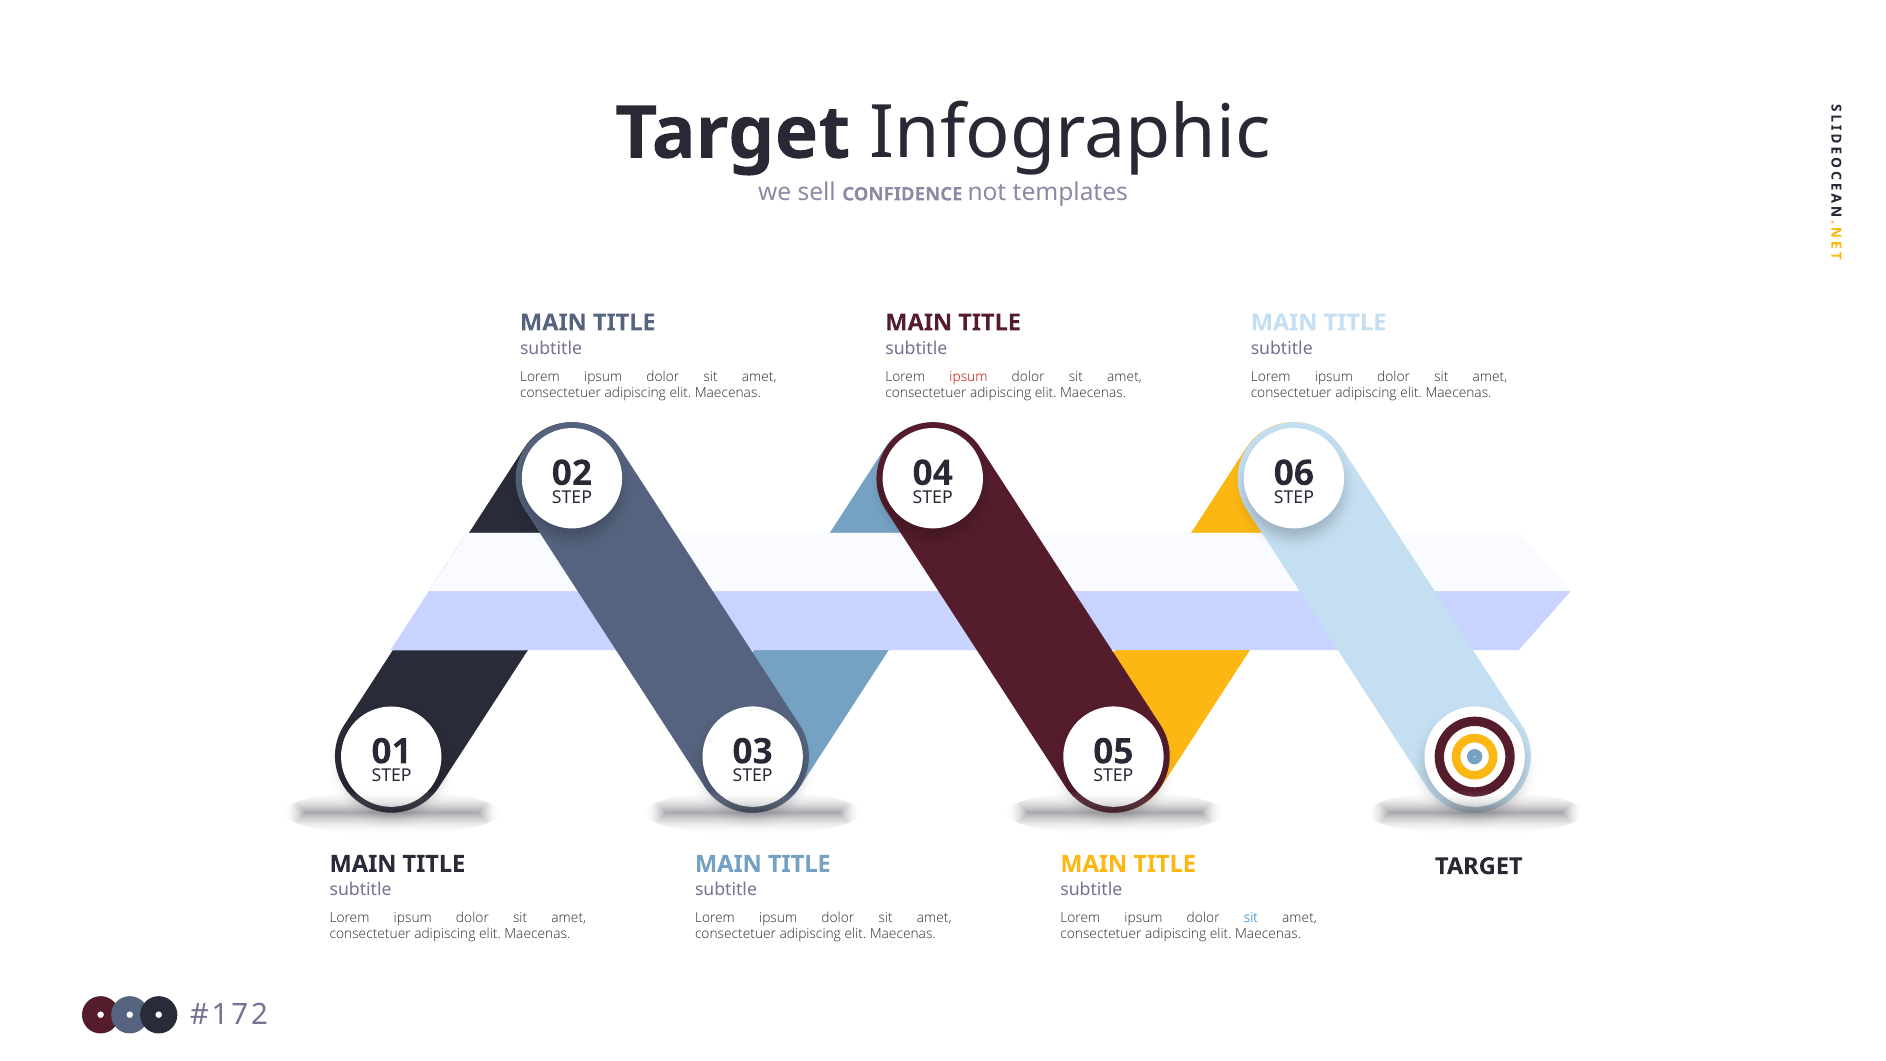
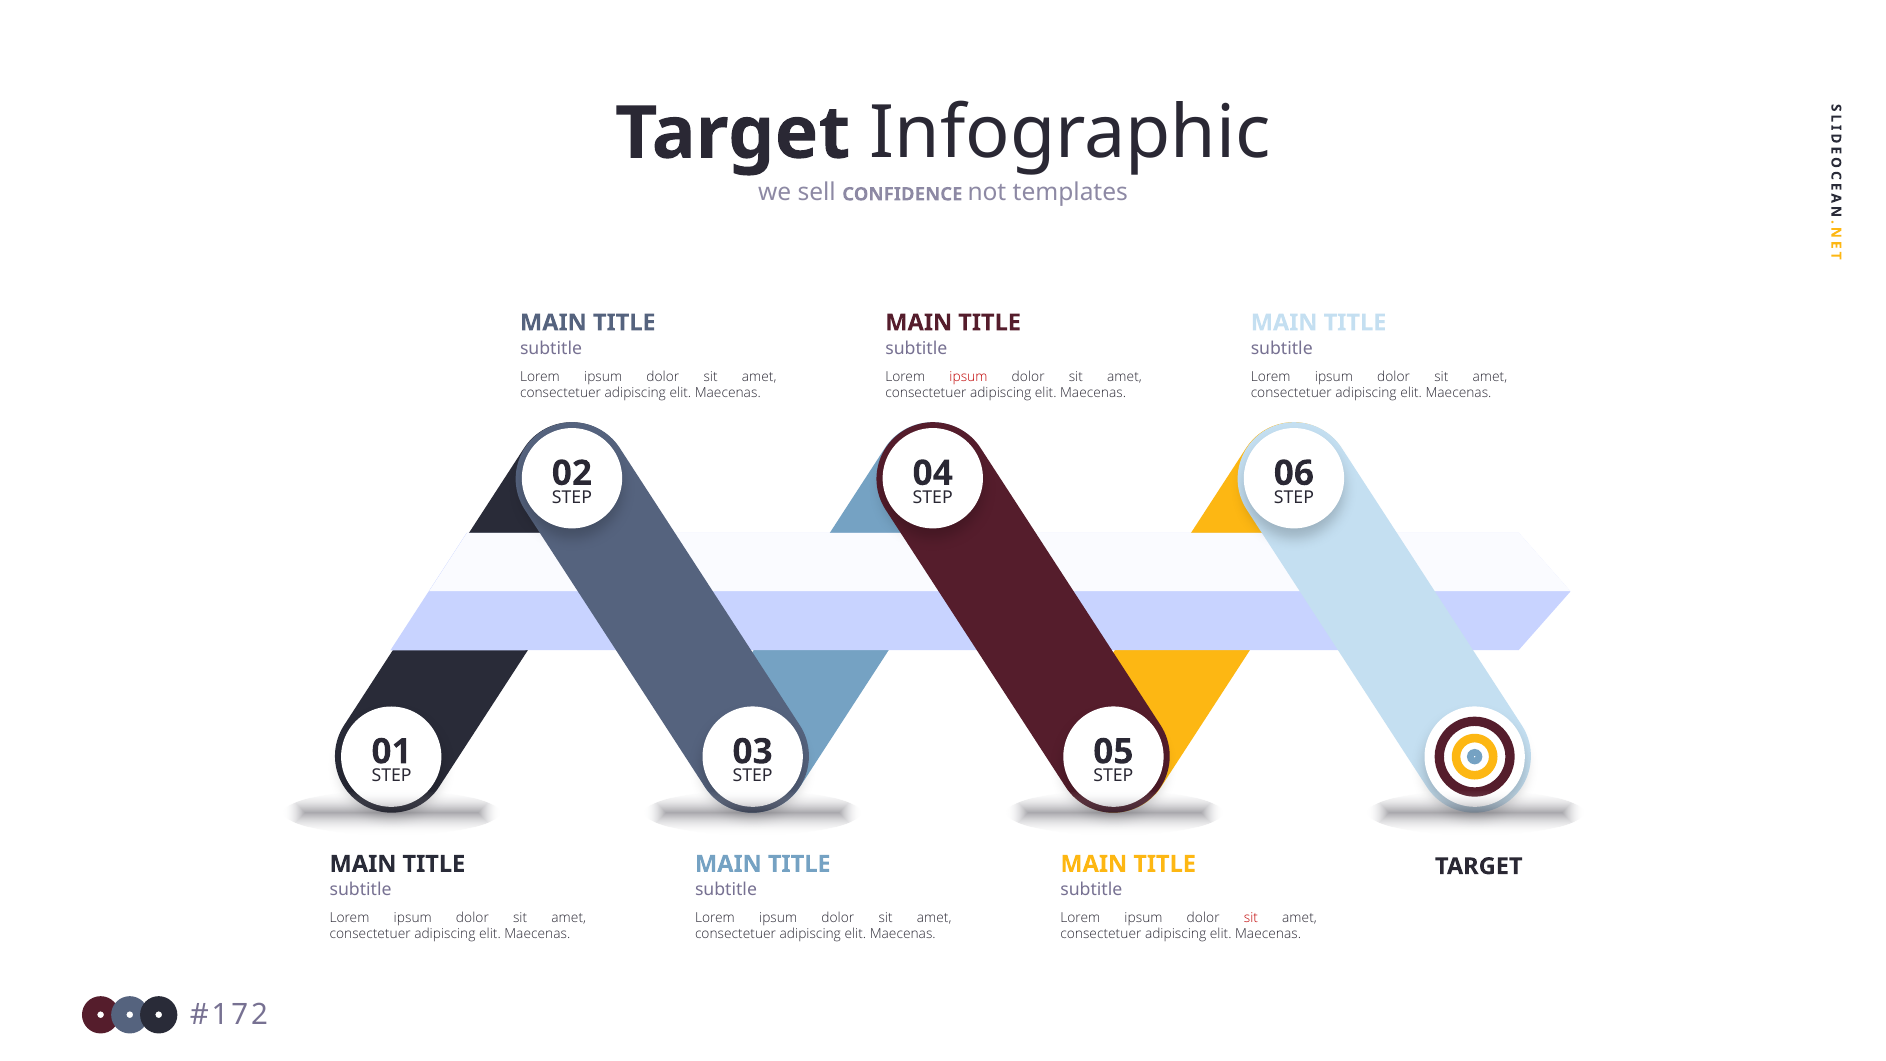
sit at (1251, 918) colour: blue -> red
